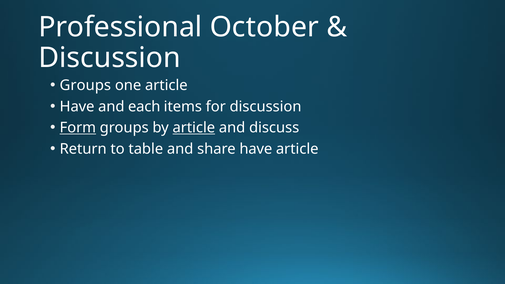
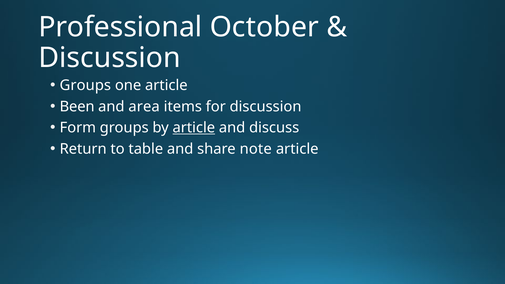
Have at (77, 107): Have -> Been
each: each -> area
Form underline: present -> none
share have: have -> note
